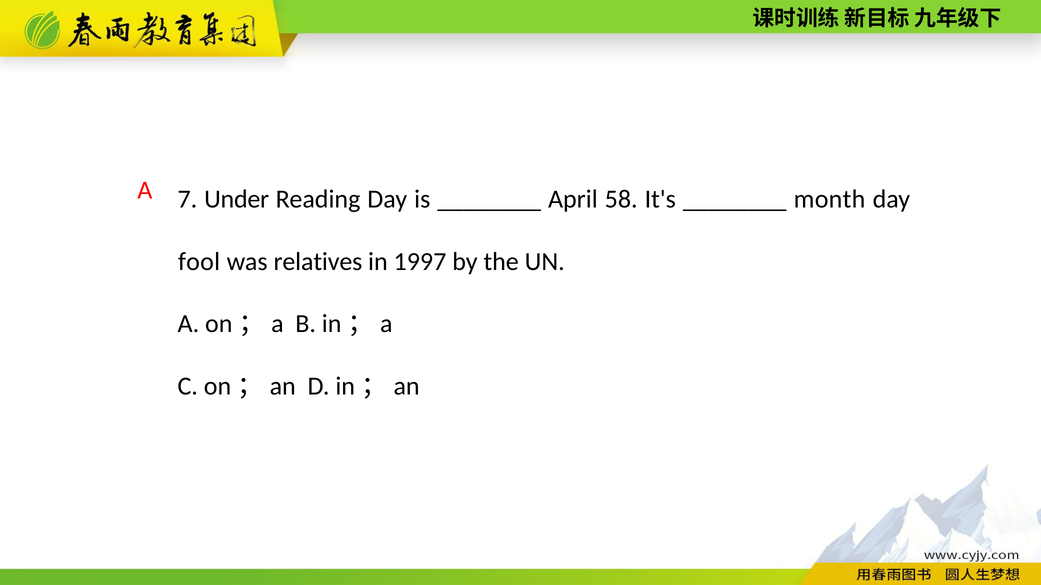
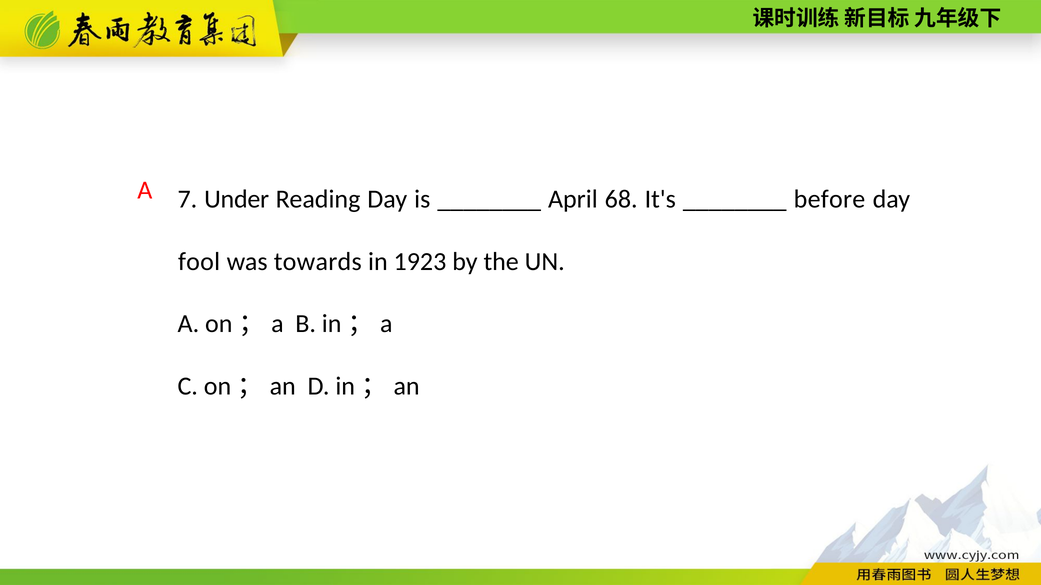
58: 58 -> 68
month: month -> before
relatives: relatives -> towards
1997: 1997 -> 1923
